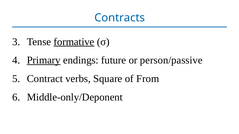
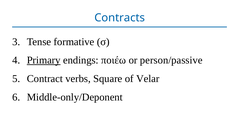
formative underline: present -> none
future: future -> ποιέω
From: From -> Velar
